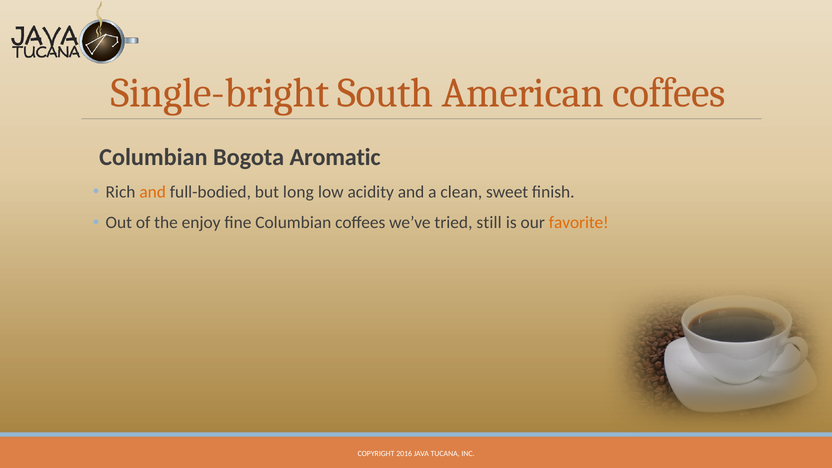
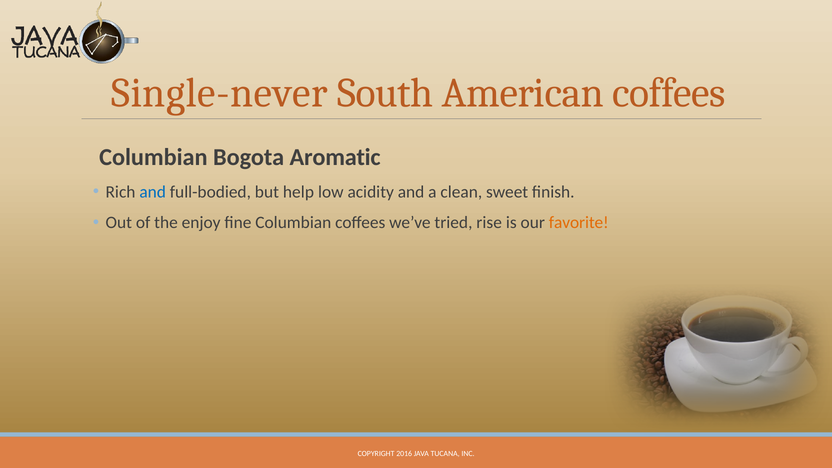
Single-bright: Single-bright -> Single-never
and at (153, 192) colour: orange -> blue
long: long -> help
still: still -> rise
